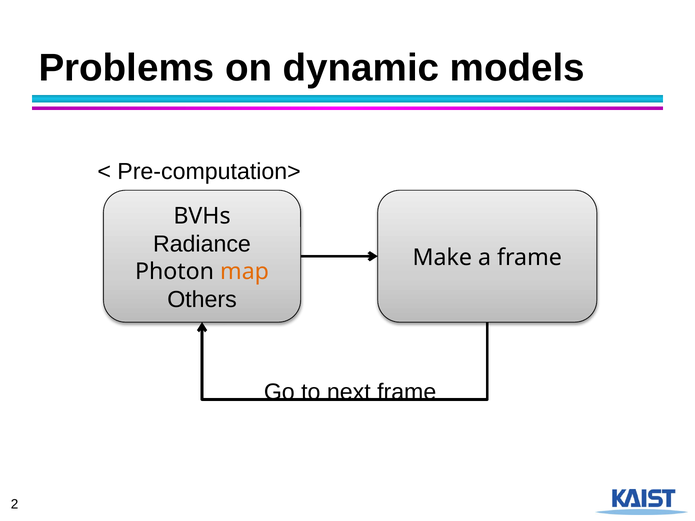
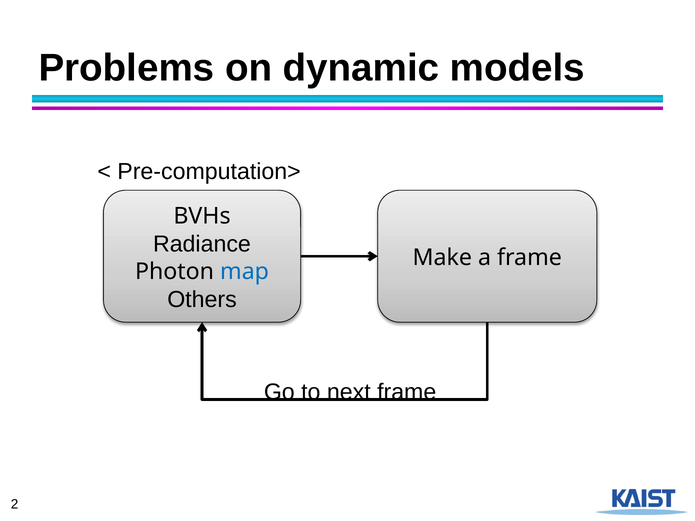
map colour: orange -> blue
